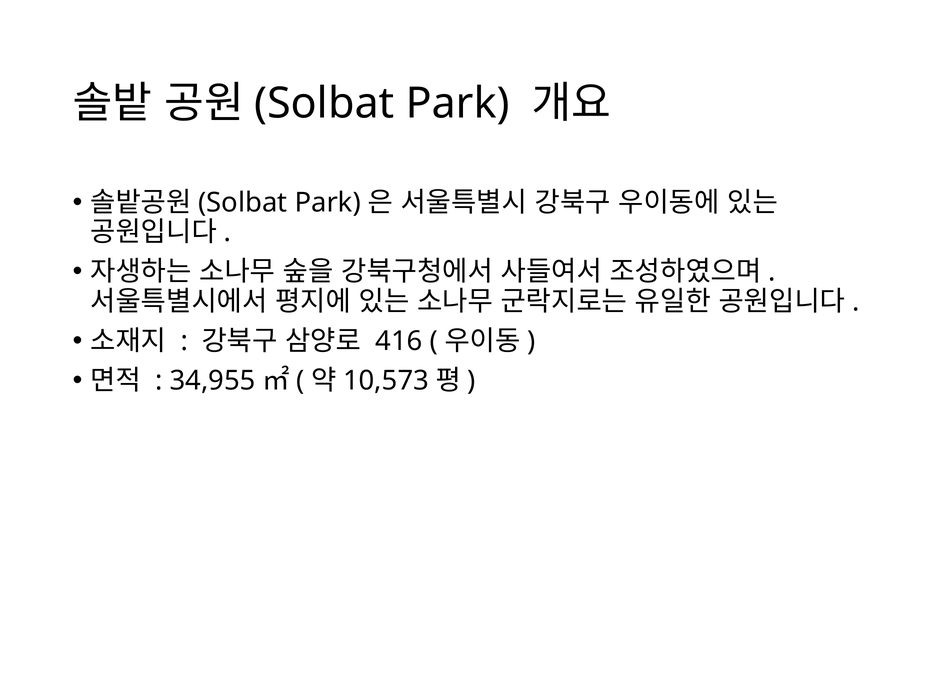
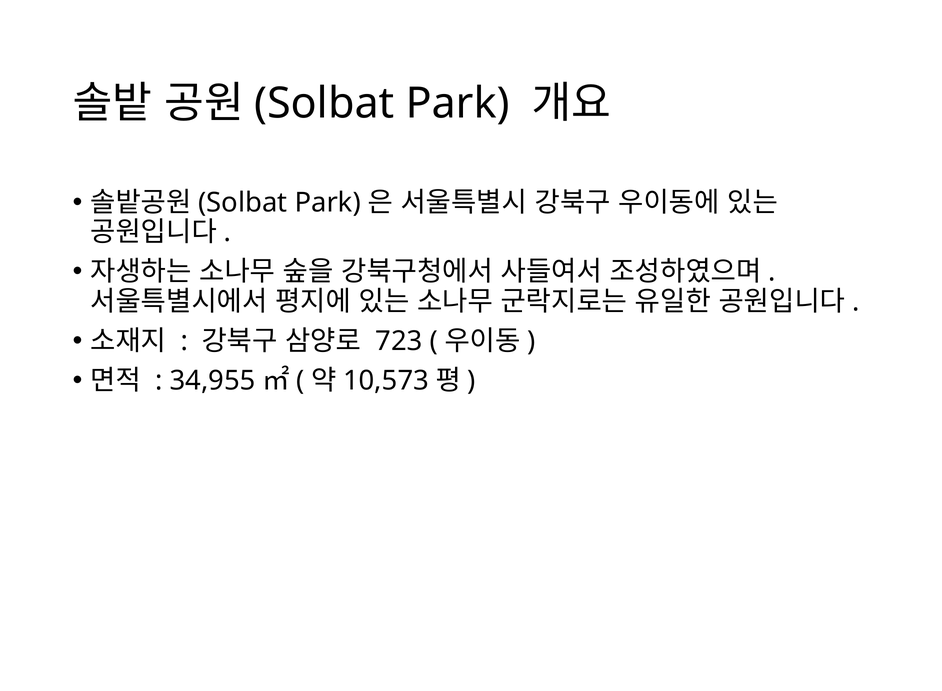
416: 416 -> 723
